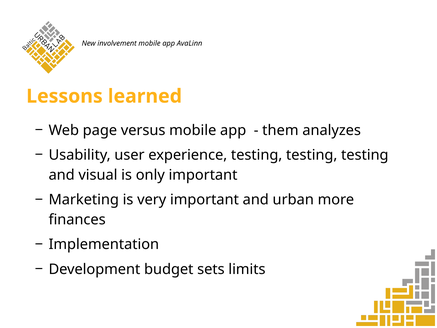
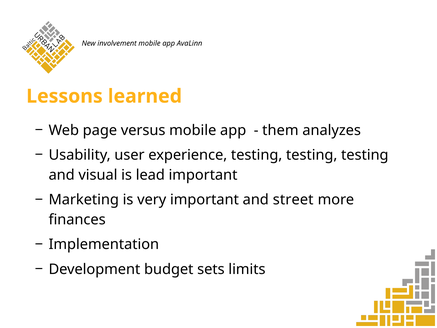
only: only -> lead
urban: urban -> street
